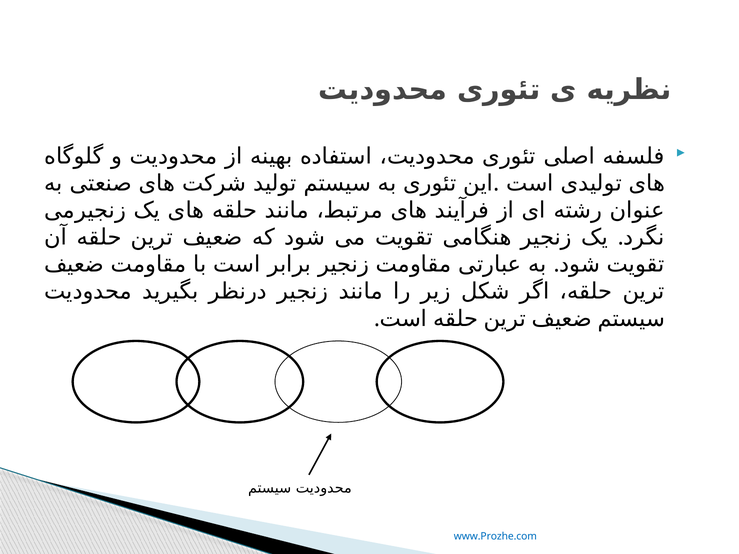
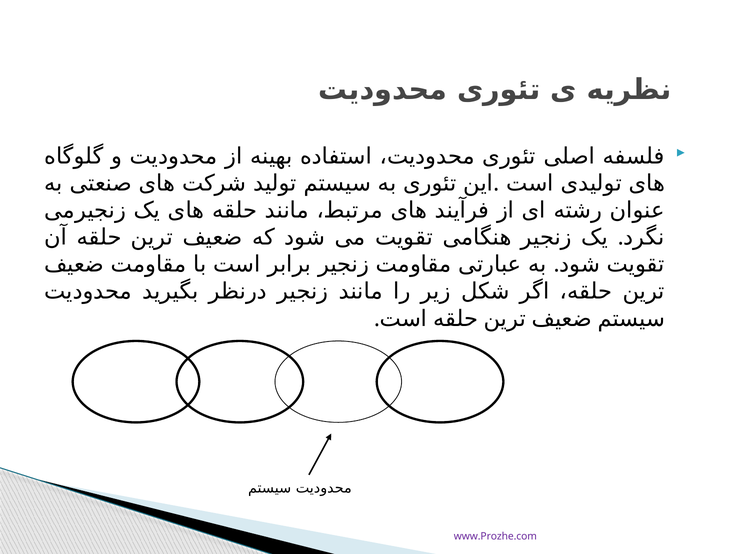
www.Prozhe.com colour: blue -> purple
